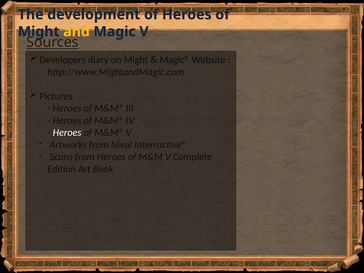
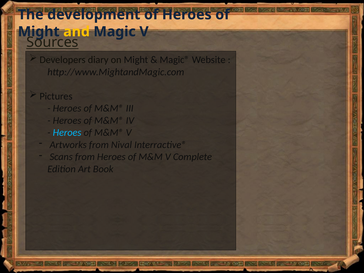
Heroes at (67, 133) colour: white -> light blue
